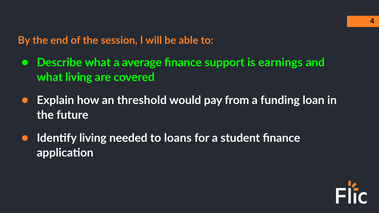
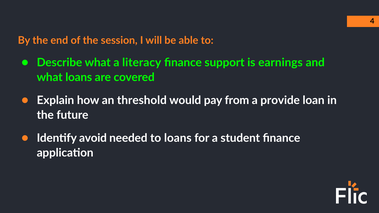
average: average -> literacy
what living: living -> loans
funding: funding -> provide
Identify living: living -> avoid
